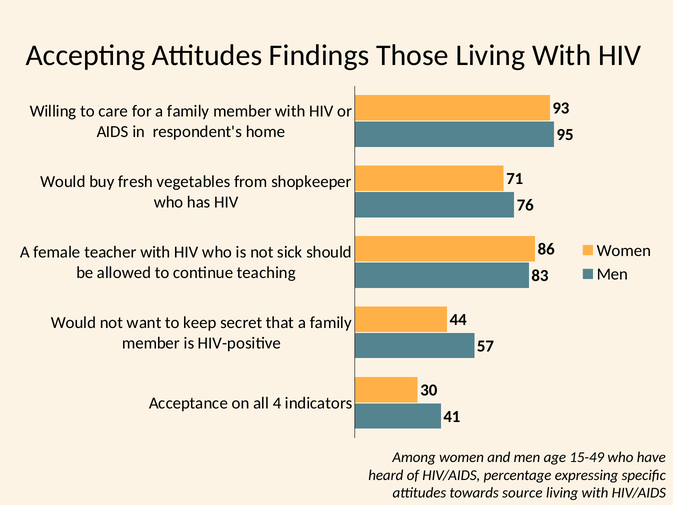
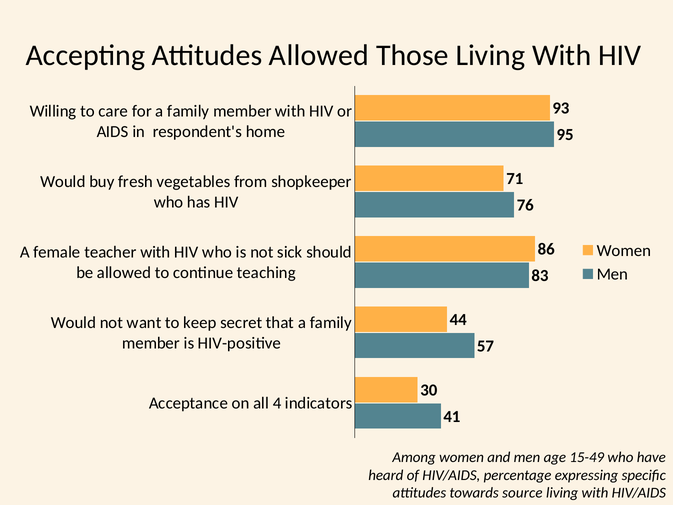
Attitudes Findings: Findings -> Allowed
